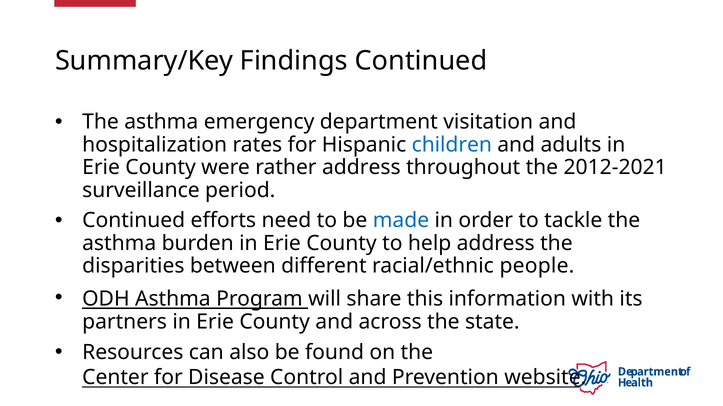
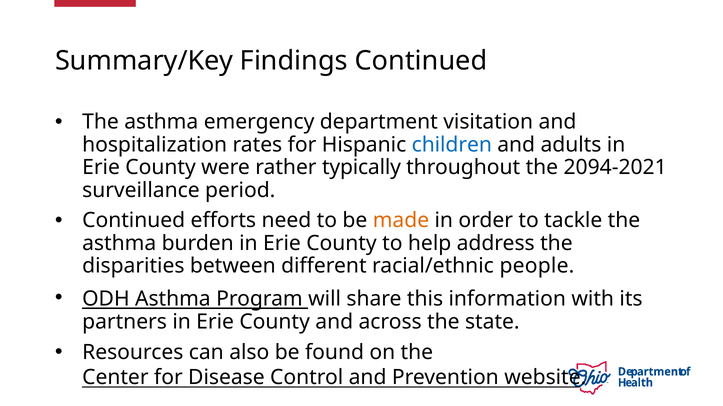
rather address: address -> typically
2012-2021: 2012-2021 -> 2094-2021
made colour: blue -> orange
